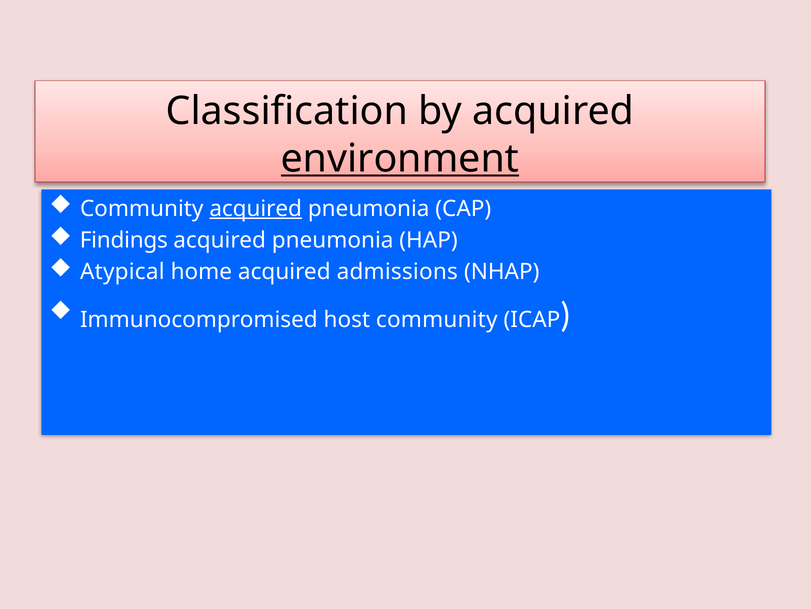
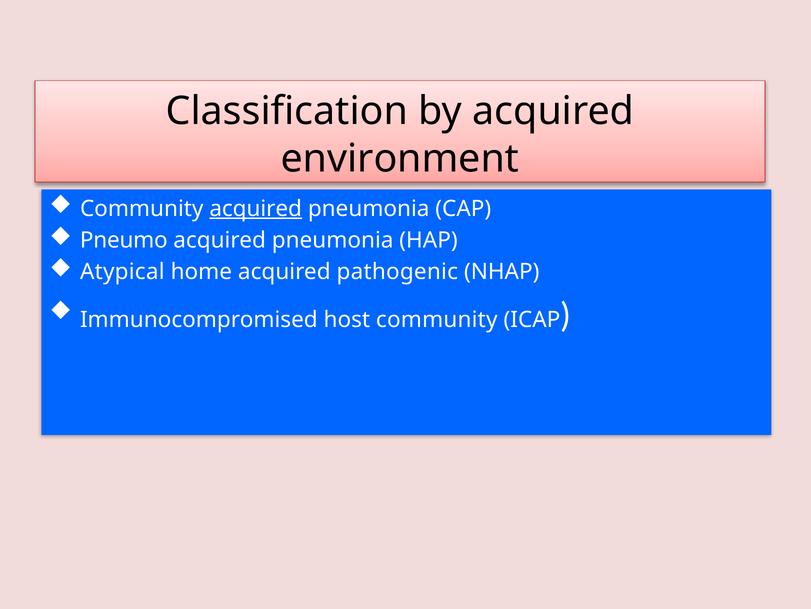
environment underline: present -> none
Findings: Findings -> Pneumo
admissions: admissions -> pathogenic
